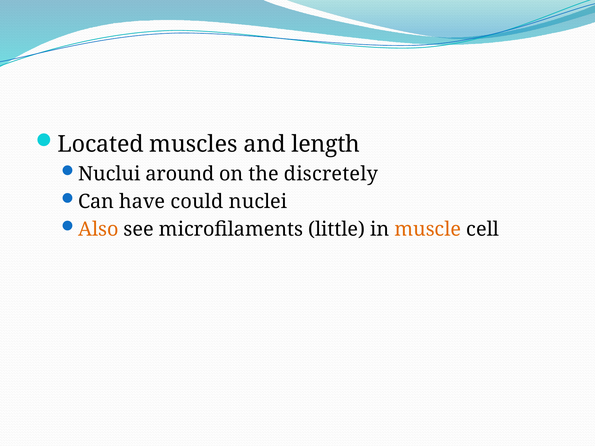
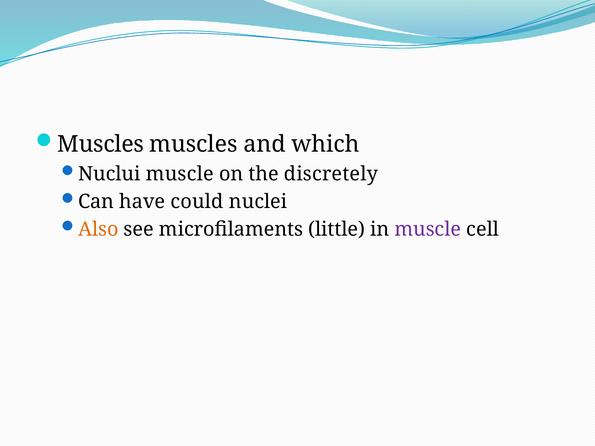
Located at (101, 144): Located -> Muscles
length: length -> which
Nuclui around: around -> muscle
muscle at (428, 229) colour: orange -> purple
